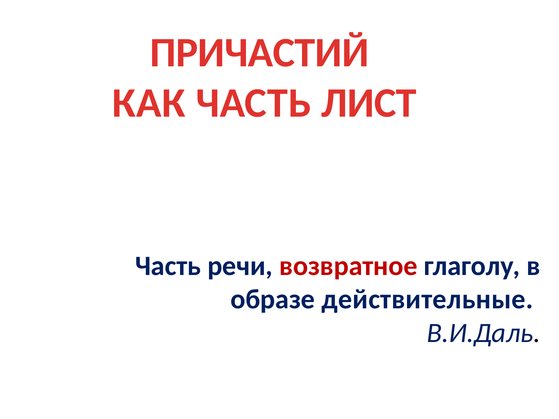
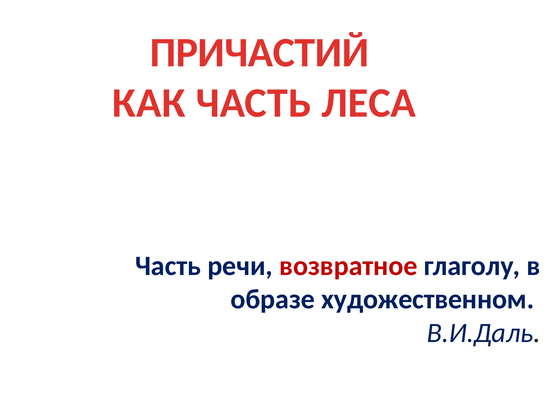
ЛИСТ: ЛИСТ -> ЛЕСА
действительные: действительные -> художественном
